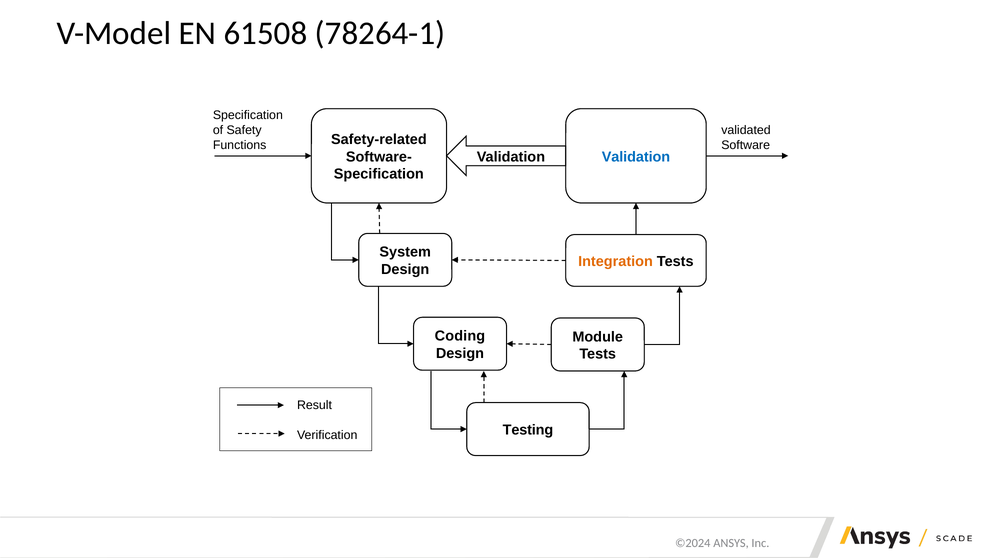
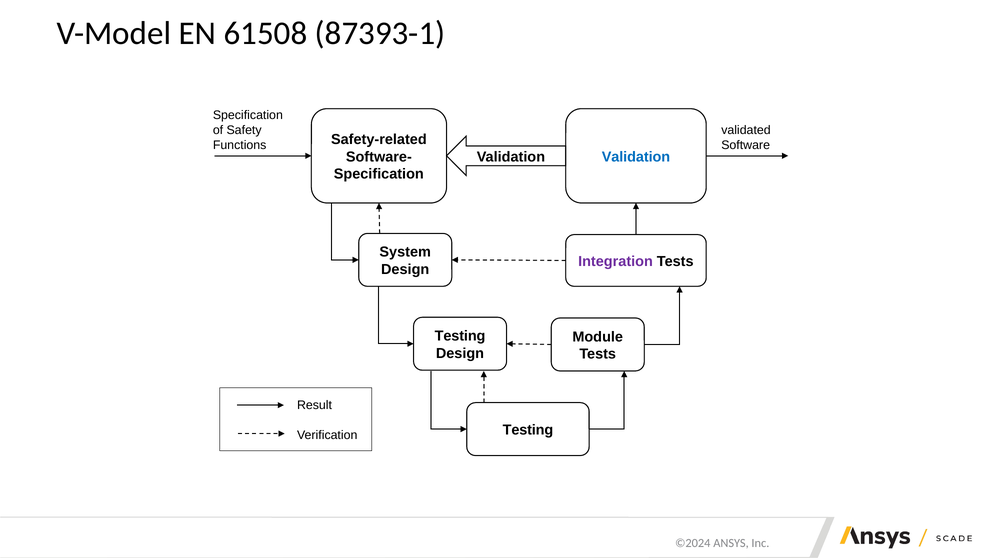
78264-1: 78264-1 -> 87393-1
Integration colour: orange -> purple
Coding at (460, 336): Coding -> Testing
